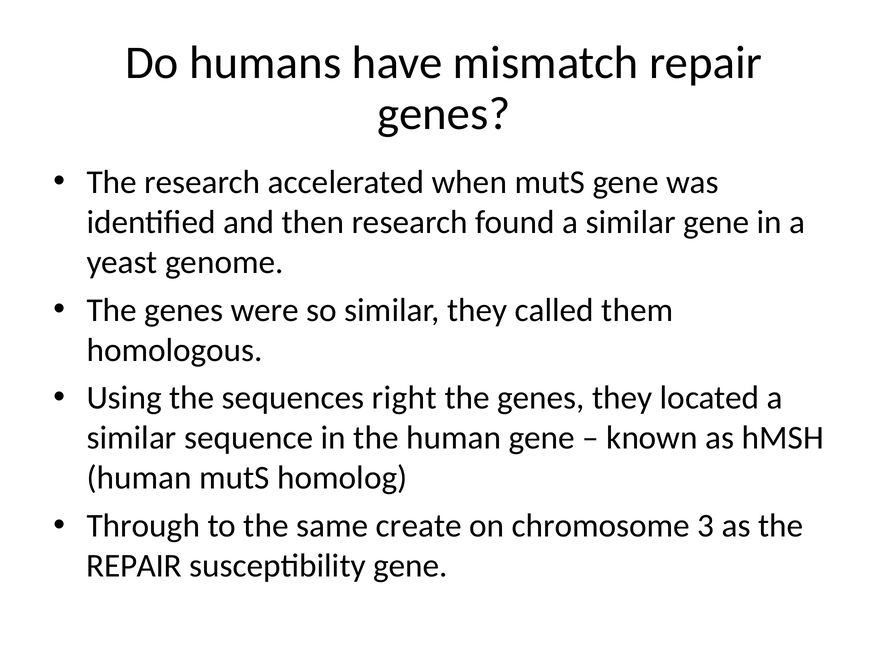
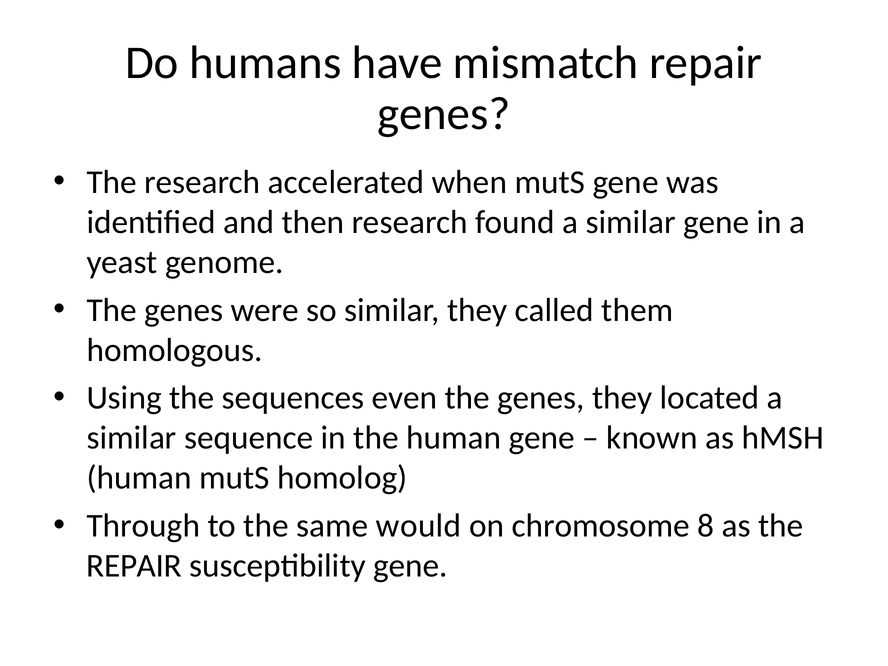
right: right -> even
create: create -> would
3: 3 -> 8
